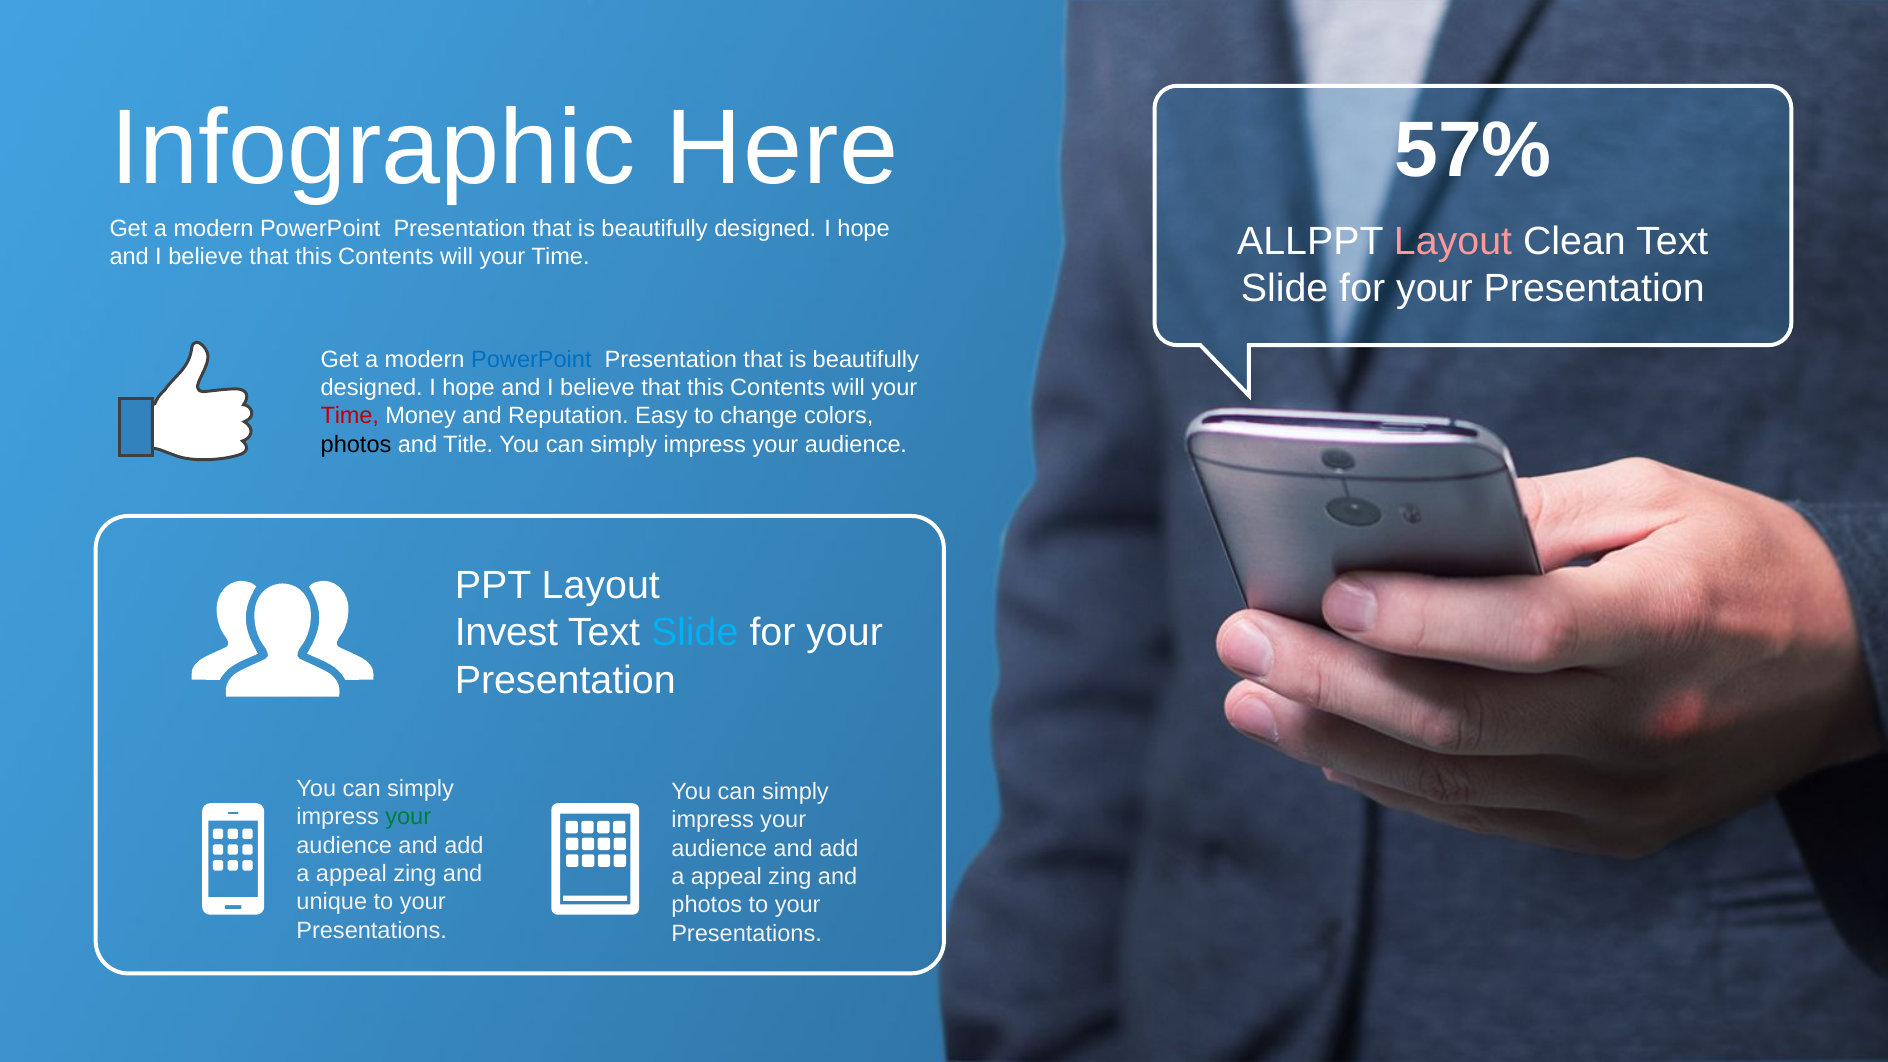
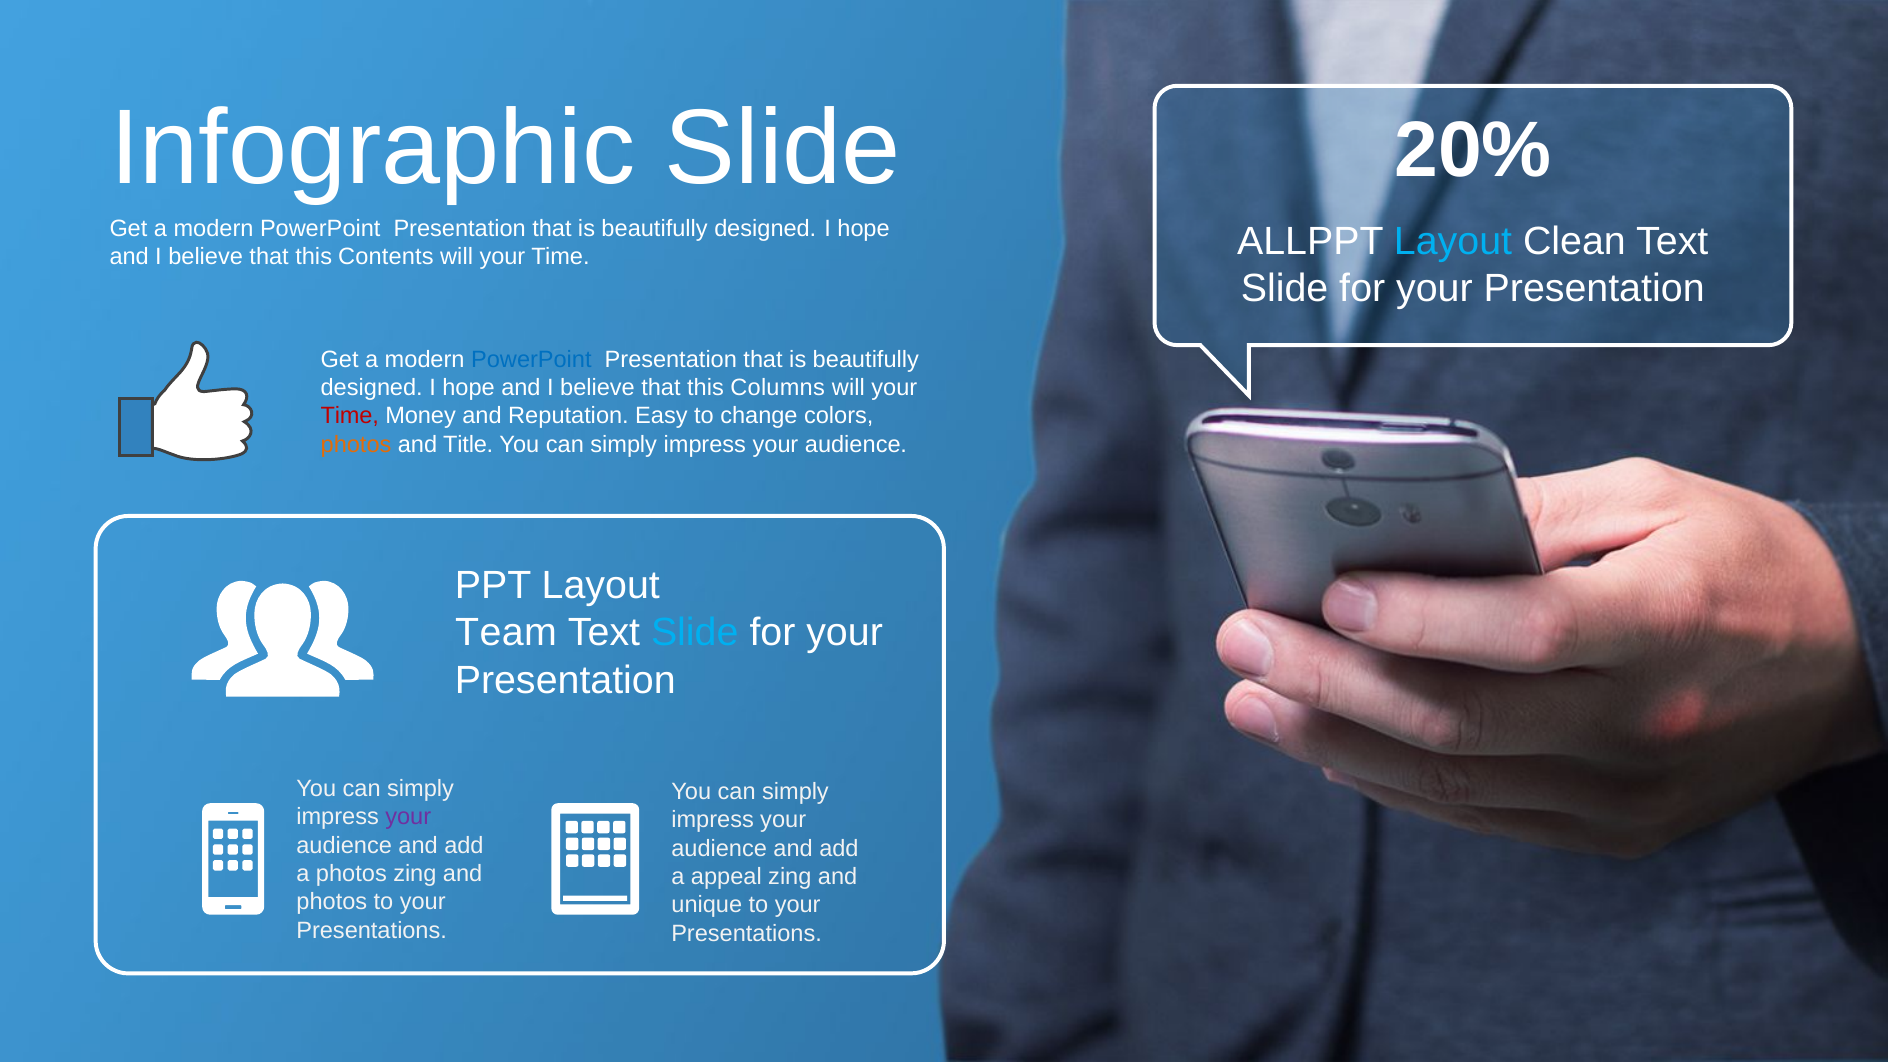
Infographic Here: Here -> Slide
57%: 57% -> 20%
Layout at (1453, 241) colour: pink -> light blue
Contents at (778, 388): Contents -> Columns
photos at (356, 444) colour: black -> orange
Invest: Invest -> Team
your at (408, 817) colour: green -> purple
appeal at (351, 874): appeal -> photos
unique at (332, 902): unique -> photos
photos at (707, 905): photos -> unique
